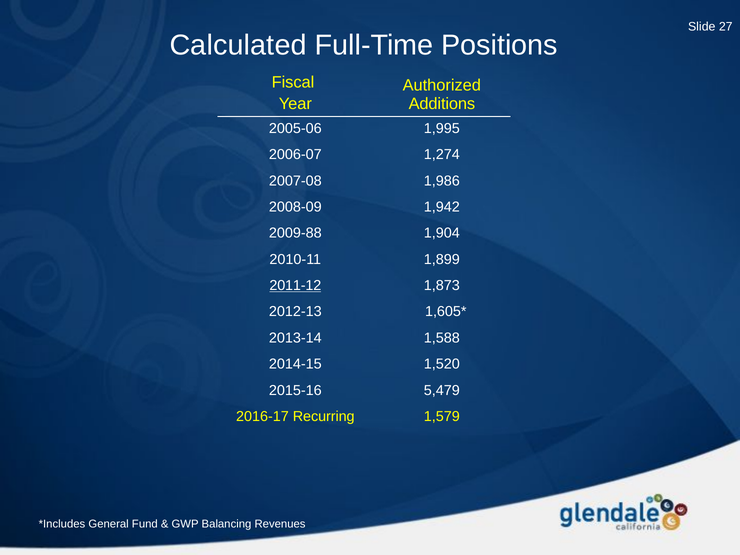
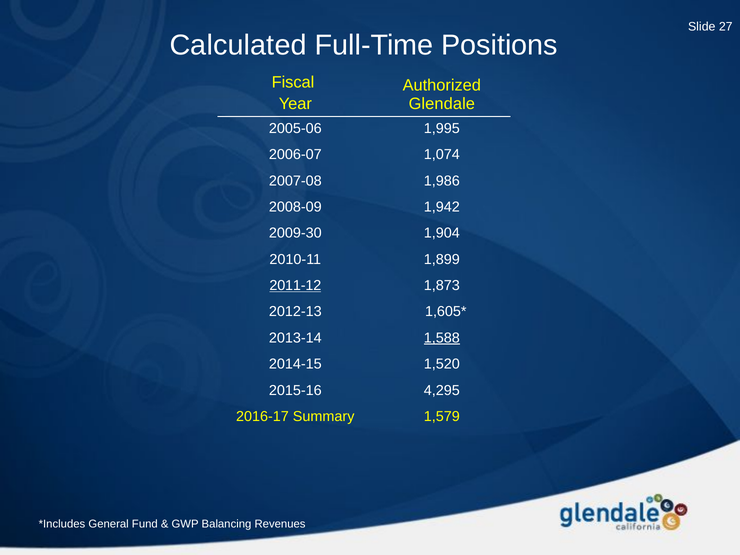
Additions: Additions -> Glendale
1,274: 1,274 -> 1,074
2009-88: 2009-88 -> 2009-30
1,588 underline: none -> present
5,479: 5,479 -> 4,295
Recurring: Recurring -> Summary
